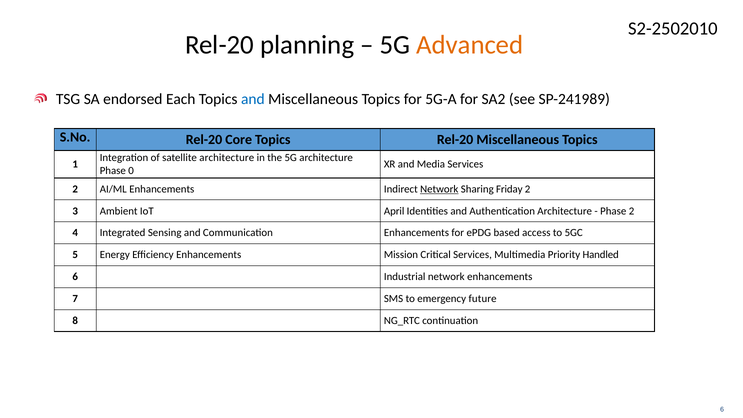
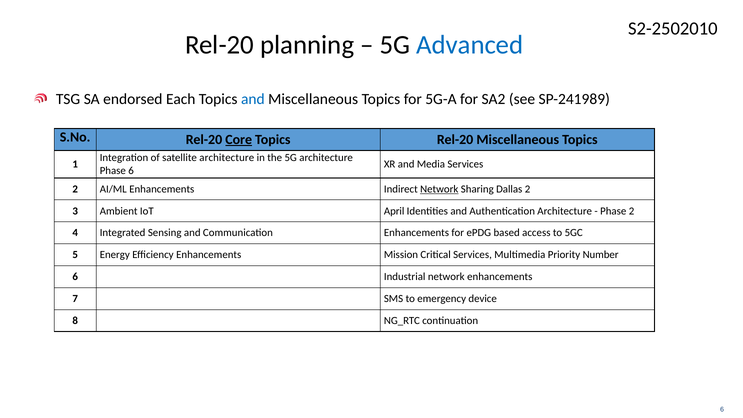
Advanced colour: orange -> blue
Core underline: none -> present
Phase 0: 0 -> 6
Friday: Friday -> Dallas
Handled: Handled -> Number
future: future -> device
